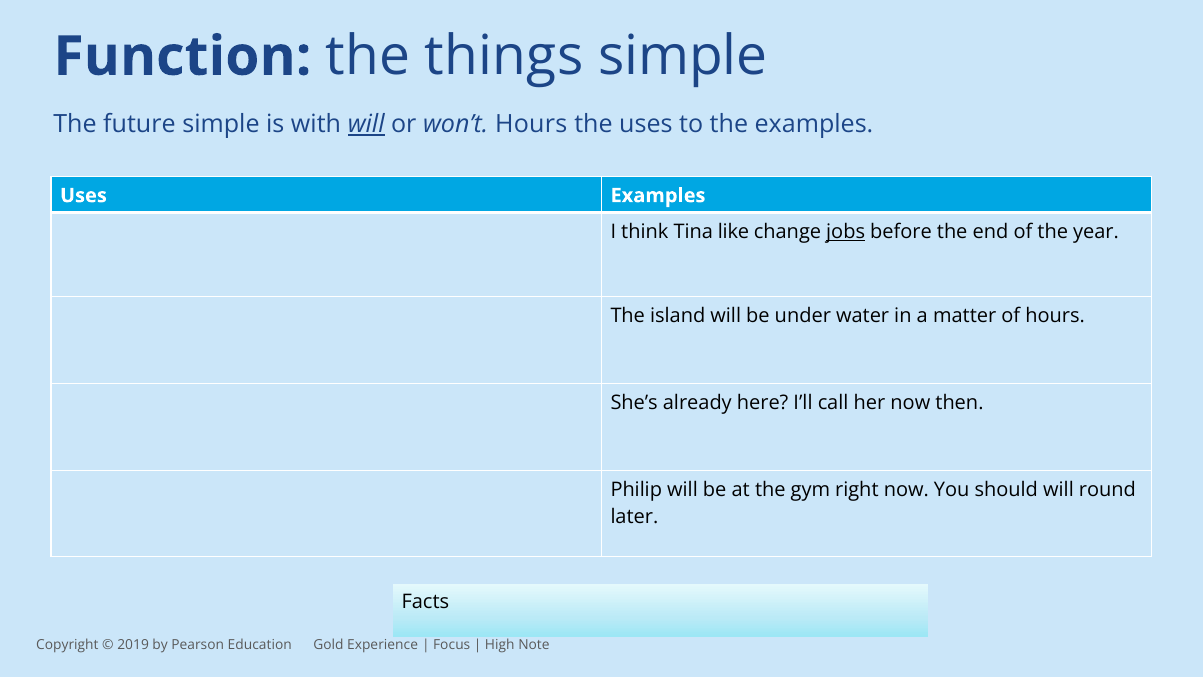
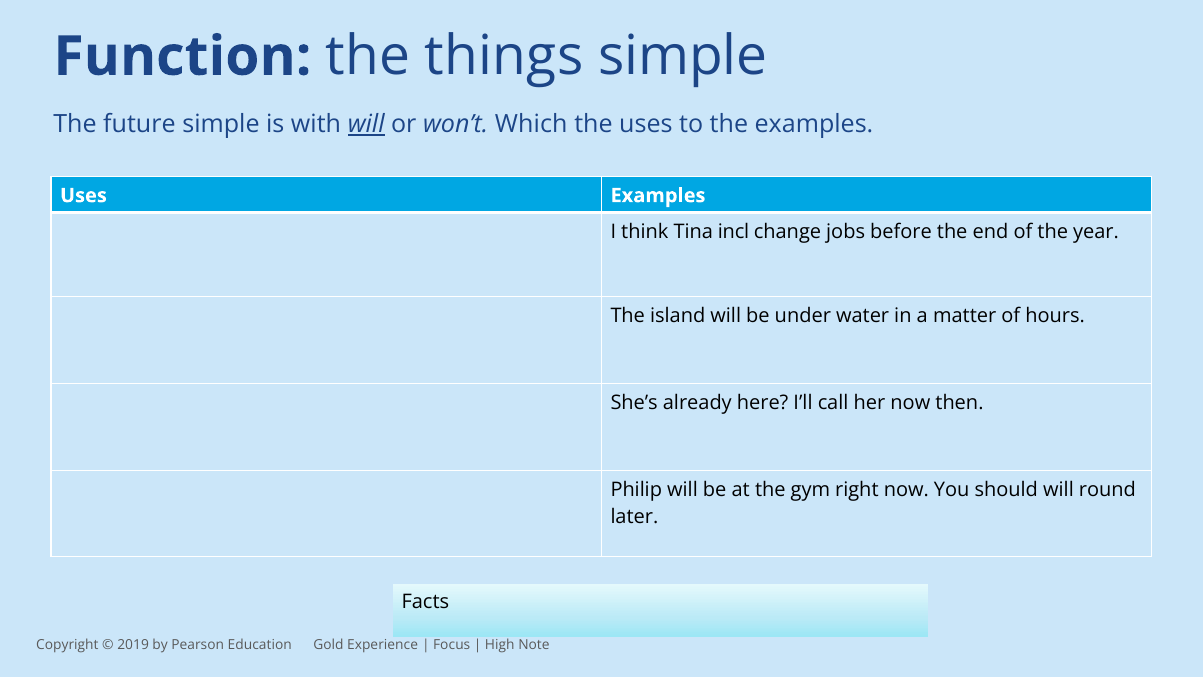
won’t Hours: Hours -> Which
like: like -> incl
jobs underline: present -> none
